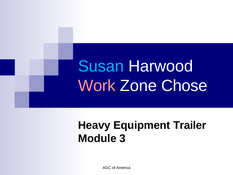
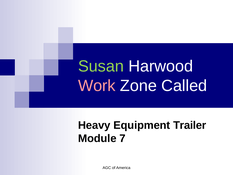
Susan colour: light blue -> light green
Chose: Chose -> Called
3: 3 -> 7
